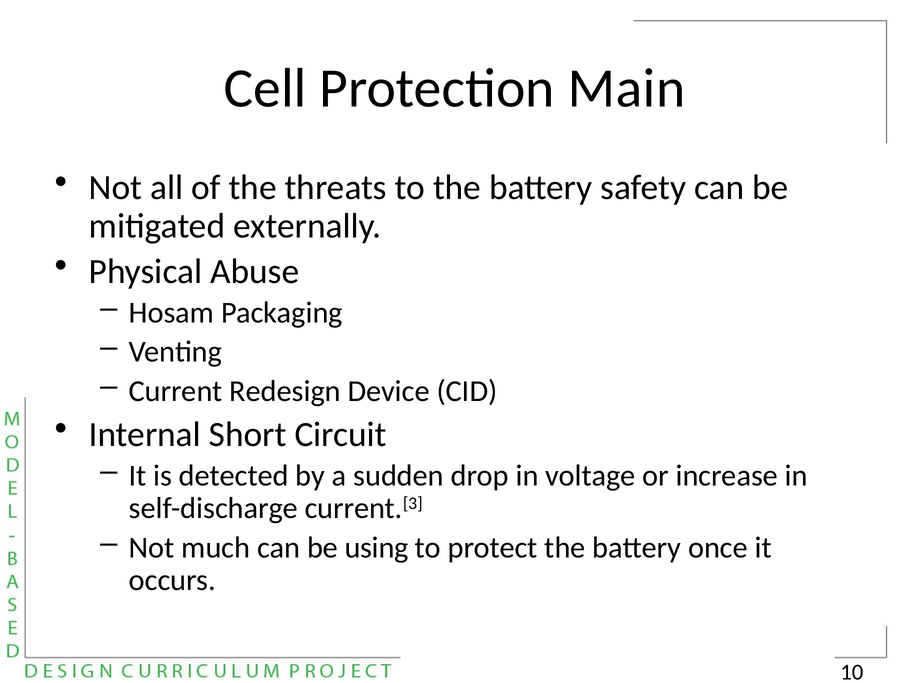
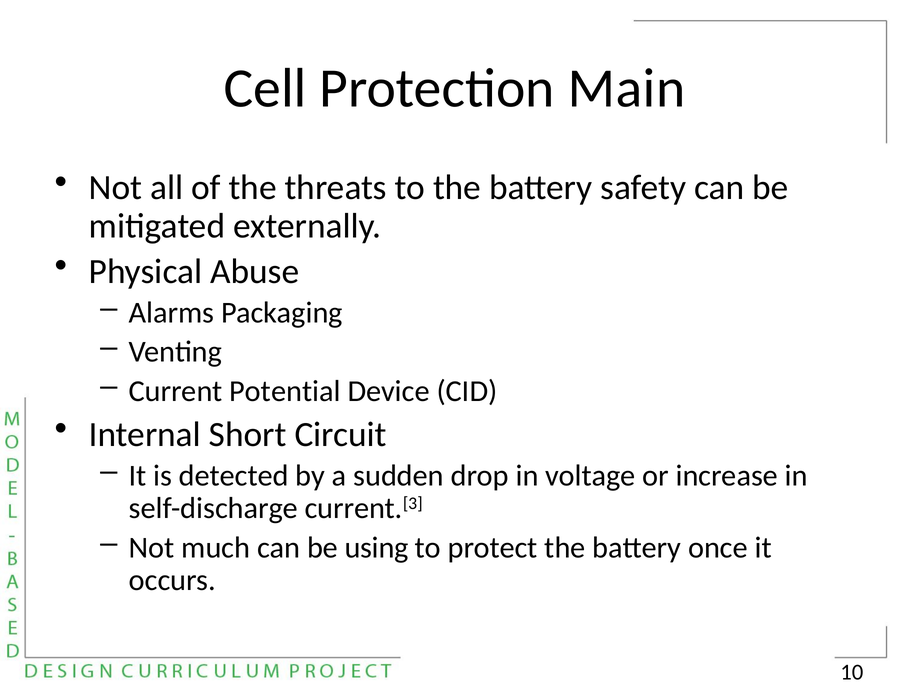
Hosam: Hosam -> Alarms
Redesign: Redesign -> Potential
